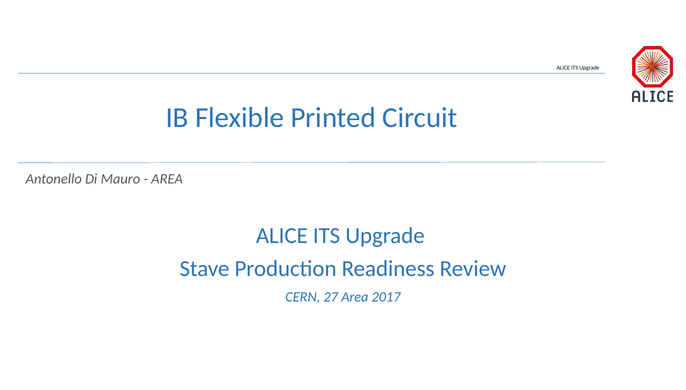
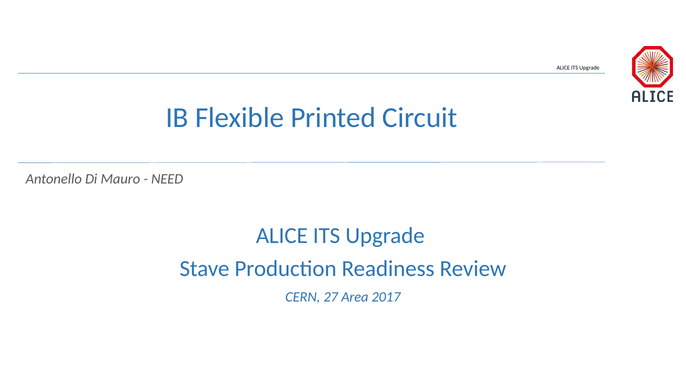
AREA at (167, 179): AREA -> NEED
